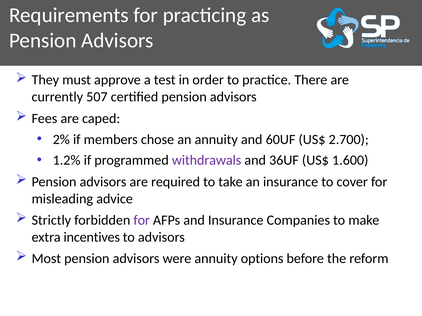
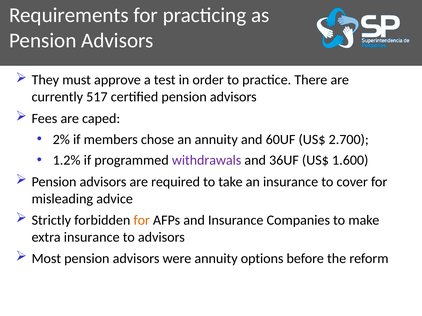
507: 507 -> 517
for at (142, 221) colour: purple -> orange
extra incentives: incentives -> insurance
